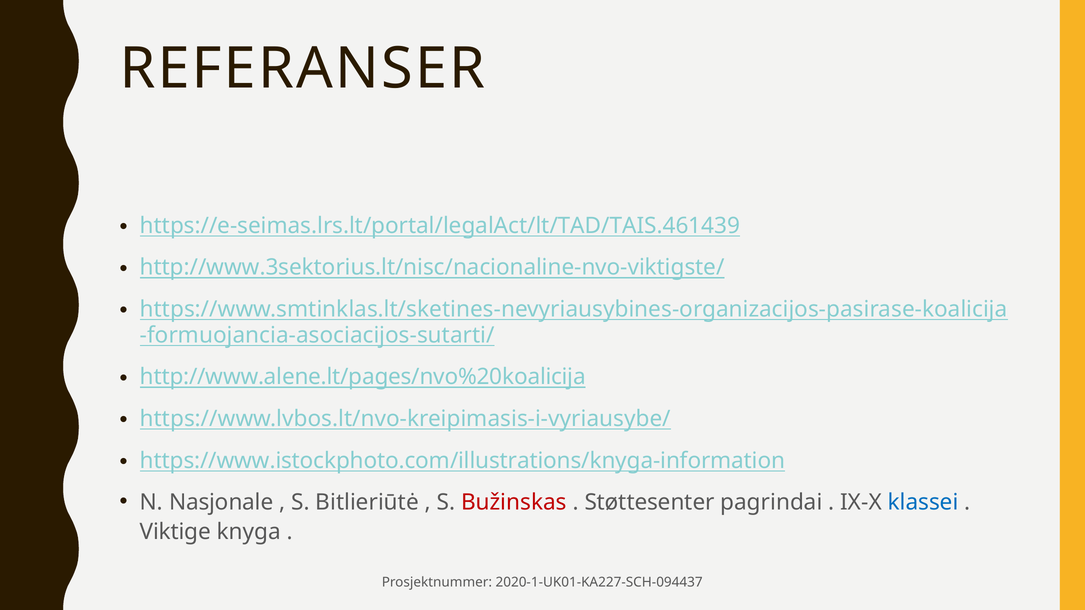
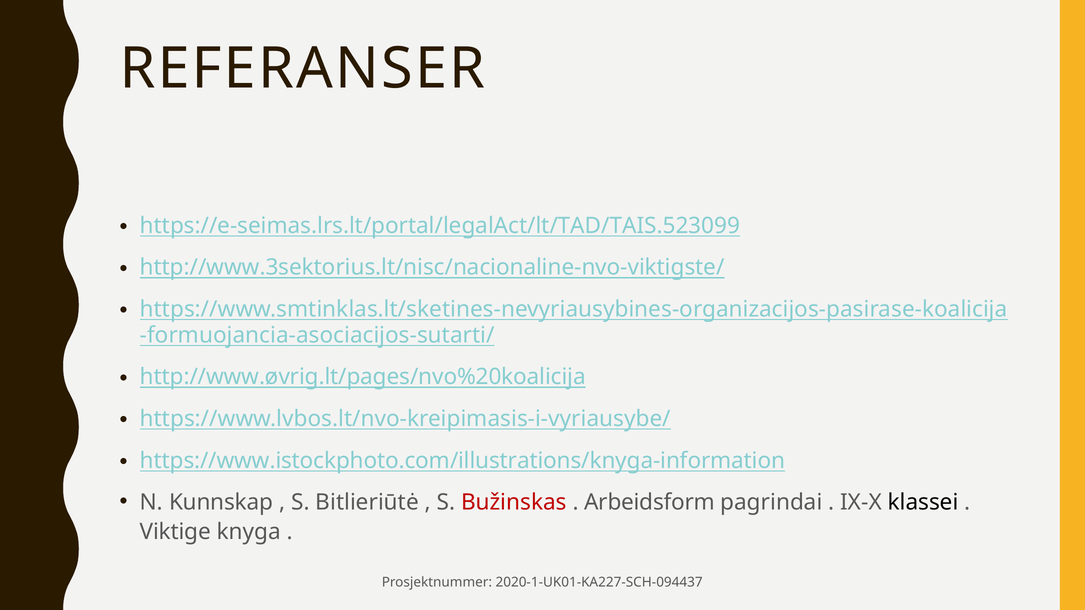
https://e-seimas.lrs.lt/portal/legalAct/lt/TAD/TAIS.461439: https://e-seimas.lrs.lt/portal/legalAct/lt/TAD/TAIS.461439 -> https://e-seimas.lrs.lt/portal/legalAct/lt/TAD/TAIS.523099
http://www.alene.lt/pages/nvo%20koalicija: http://www.alene.lt/pages/nvo%20koalicija -> http://www.øvrig.lt/pages/nvo%20koalicija
Nasjonale: Nasjonale -> Kunnskap
Støttesenter: Støttesenter -> Arbeidsform
klassei colour: blue -> black
